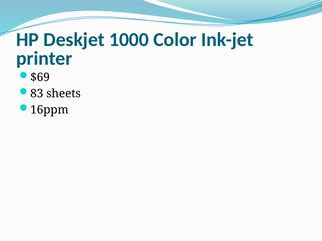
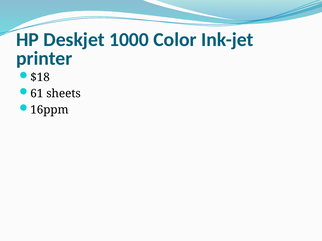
$69: $69 -> $18
83: 83 -> 61
